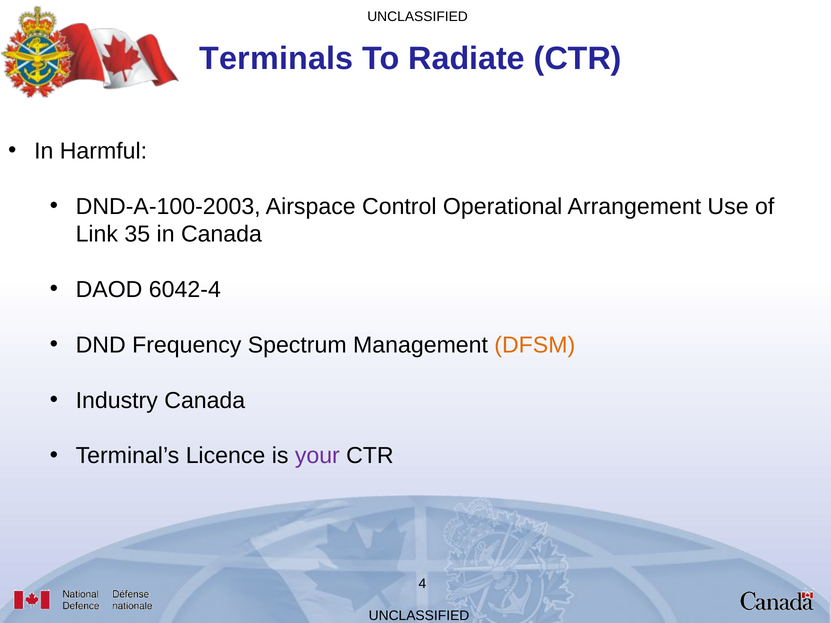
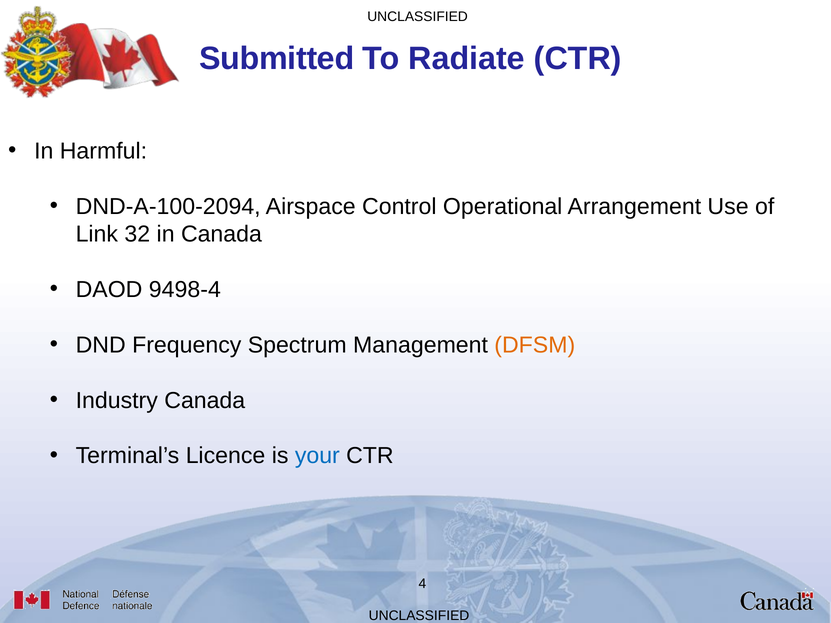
Terminals: Terminals -> Submitted
DND-A-100-2003: DND-A-100-2003 -> DND-A-100-2094
35: 35 -> 32
6042-4: 6042-4 -> 9498-4
your colour: purple -> blue
